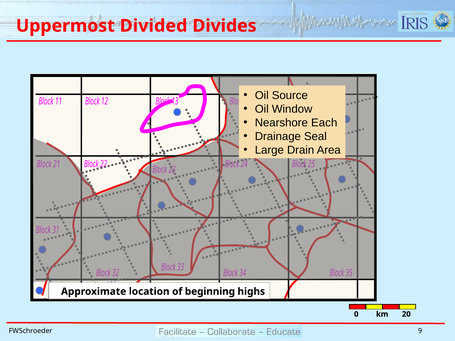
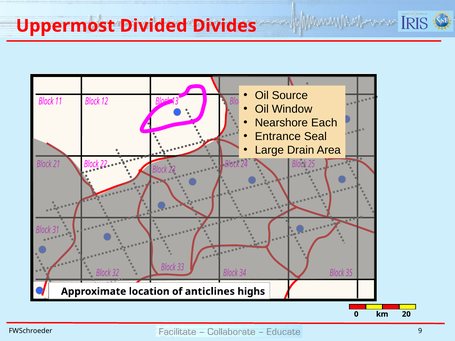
Drainage: Drainage -> Entrance
beginning: beginning -> anticlines
